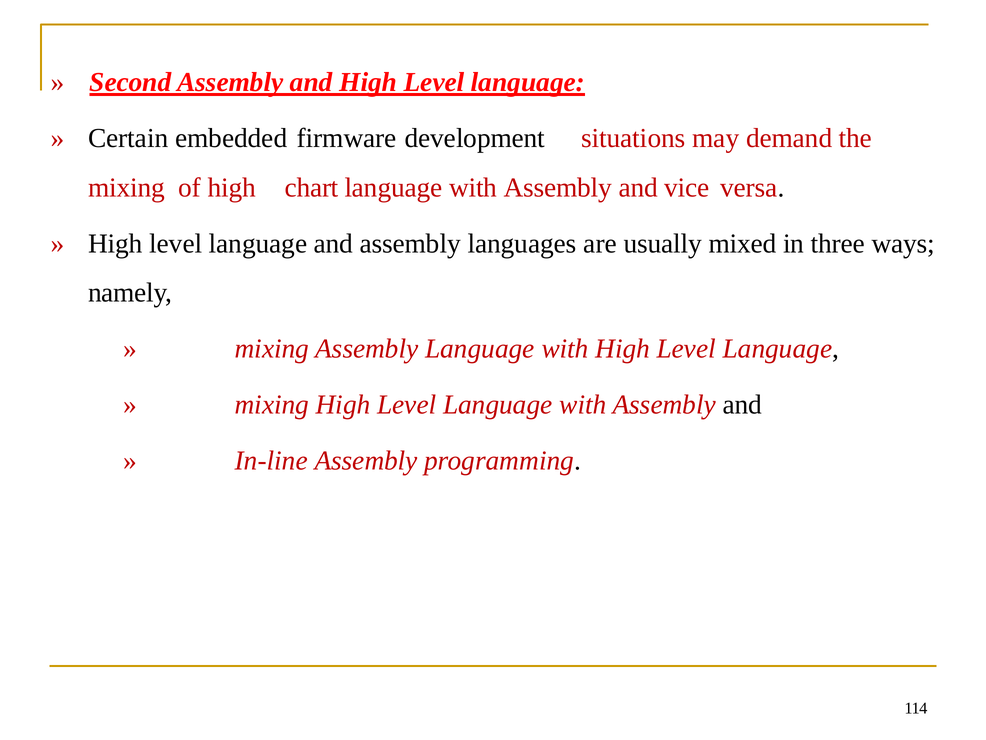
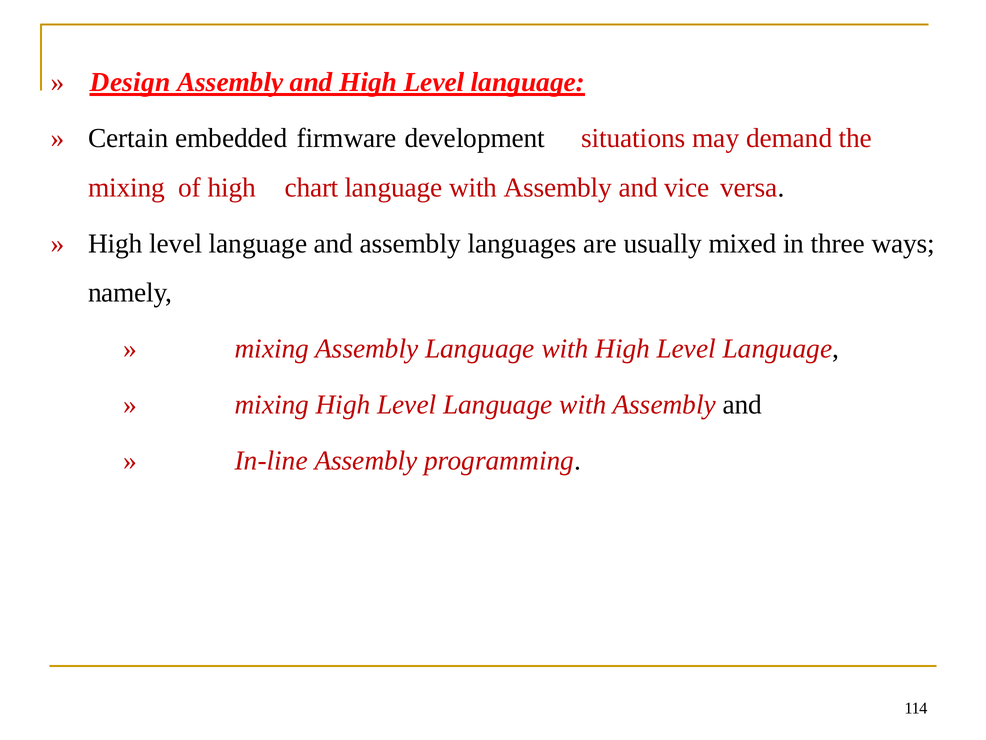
Second: Second -> Design
